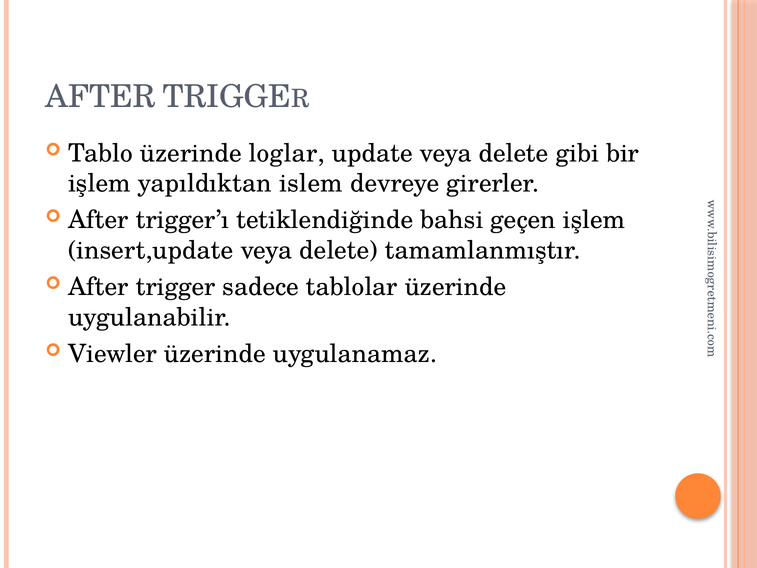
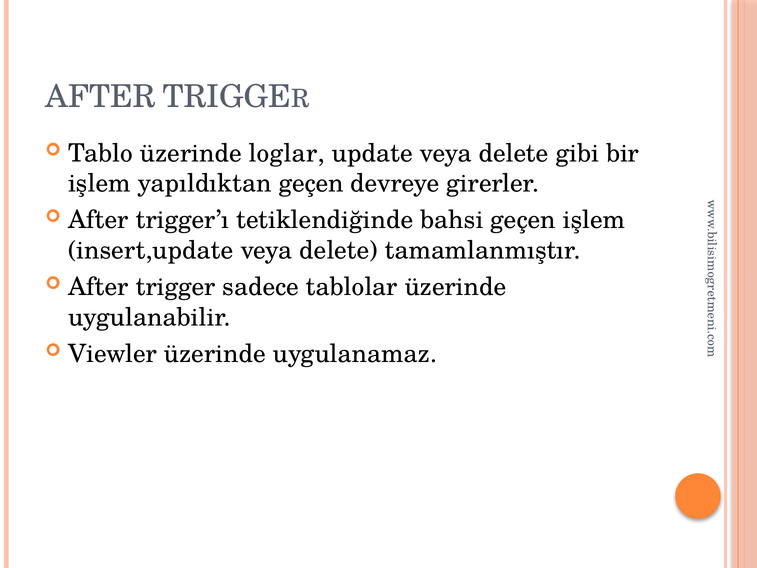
yapıldıktan islem: islem -> geçen
